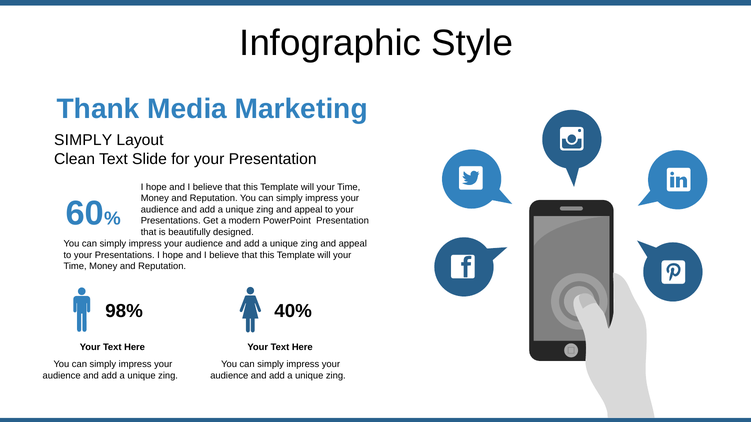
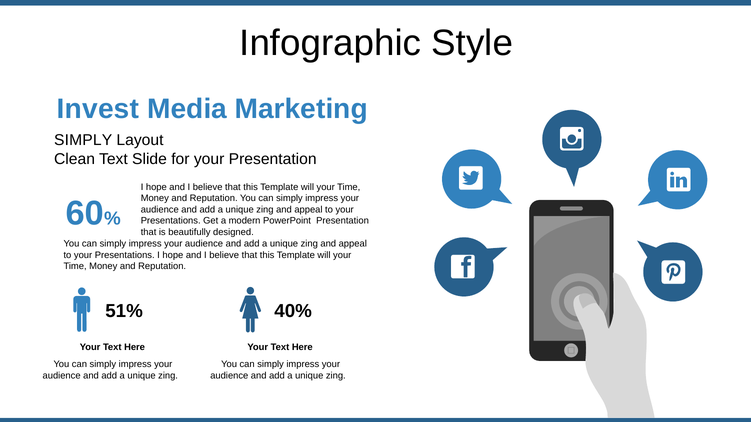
Thank: Thank -> Invest
98%: 98% -> 51%
